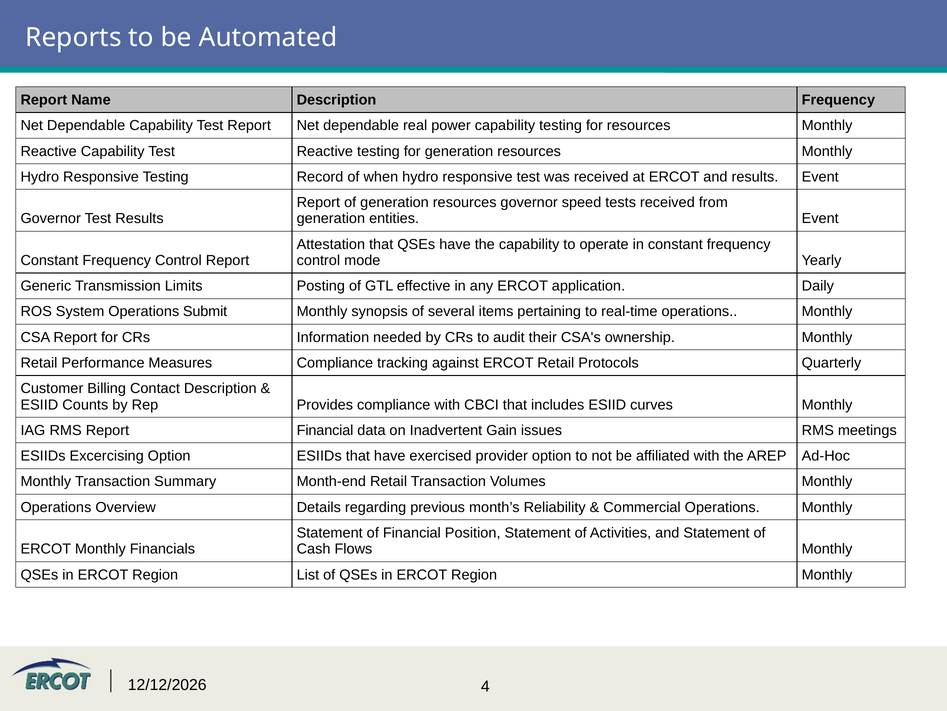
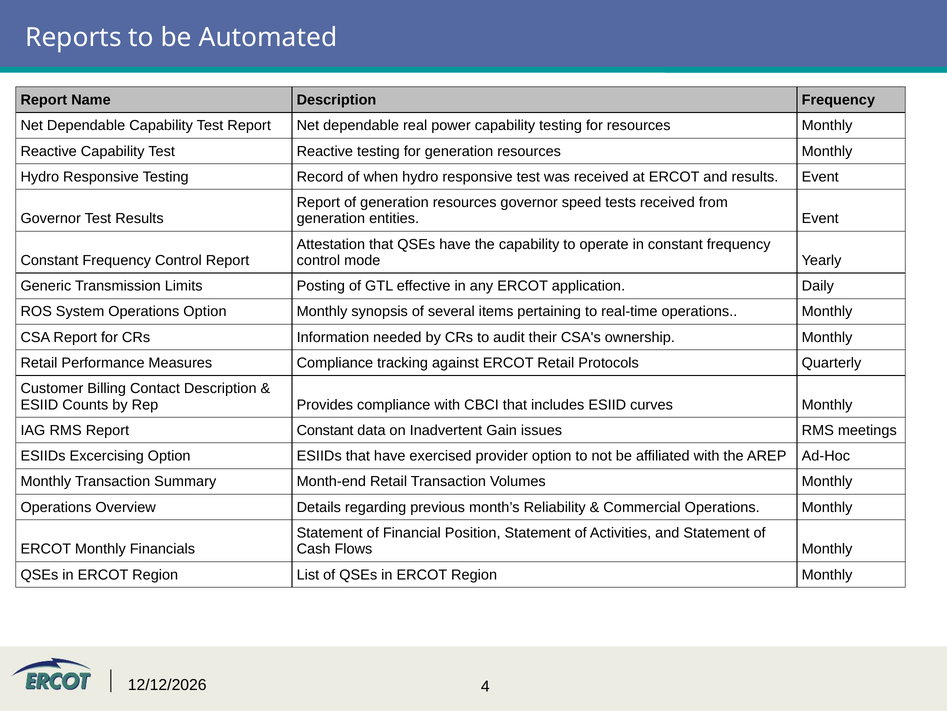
Operations Submit: Submit -> Option
Report Financial: Financial -> Constant
